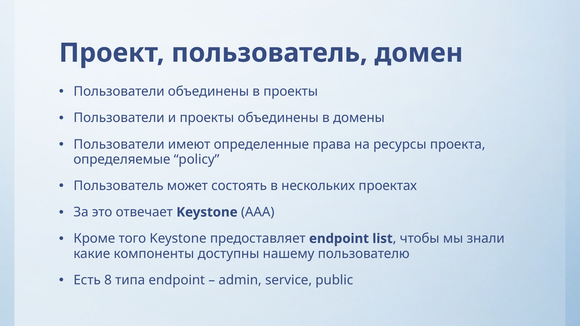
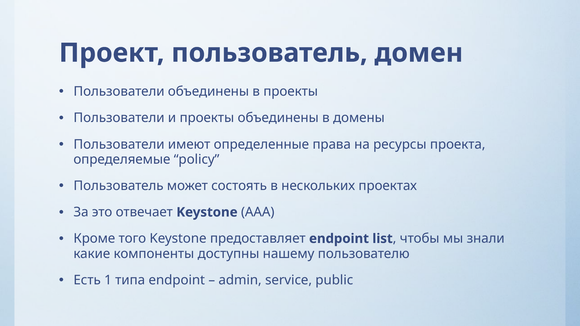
8: 8 -> 1
